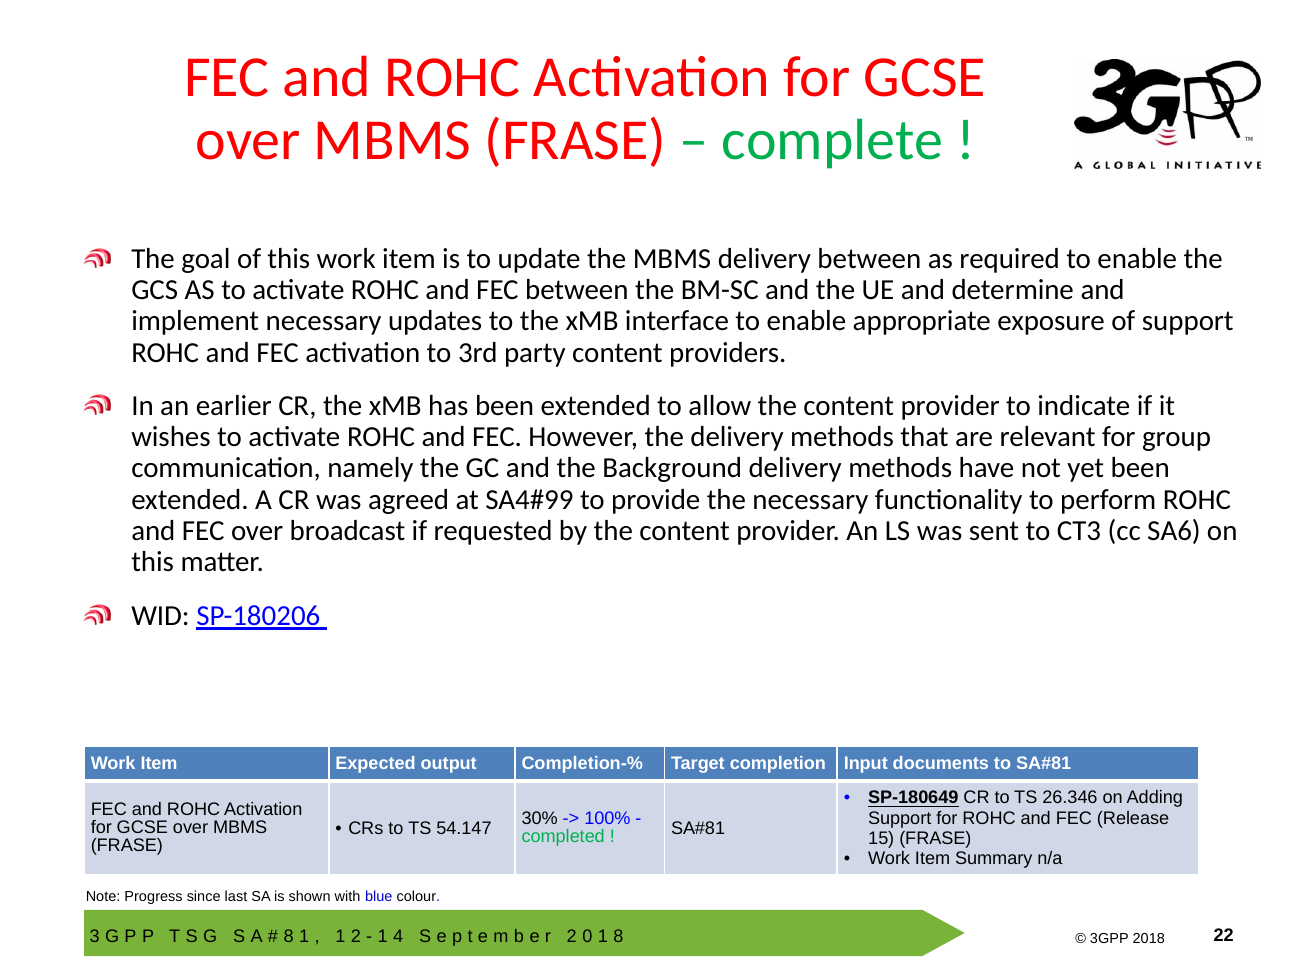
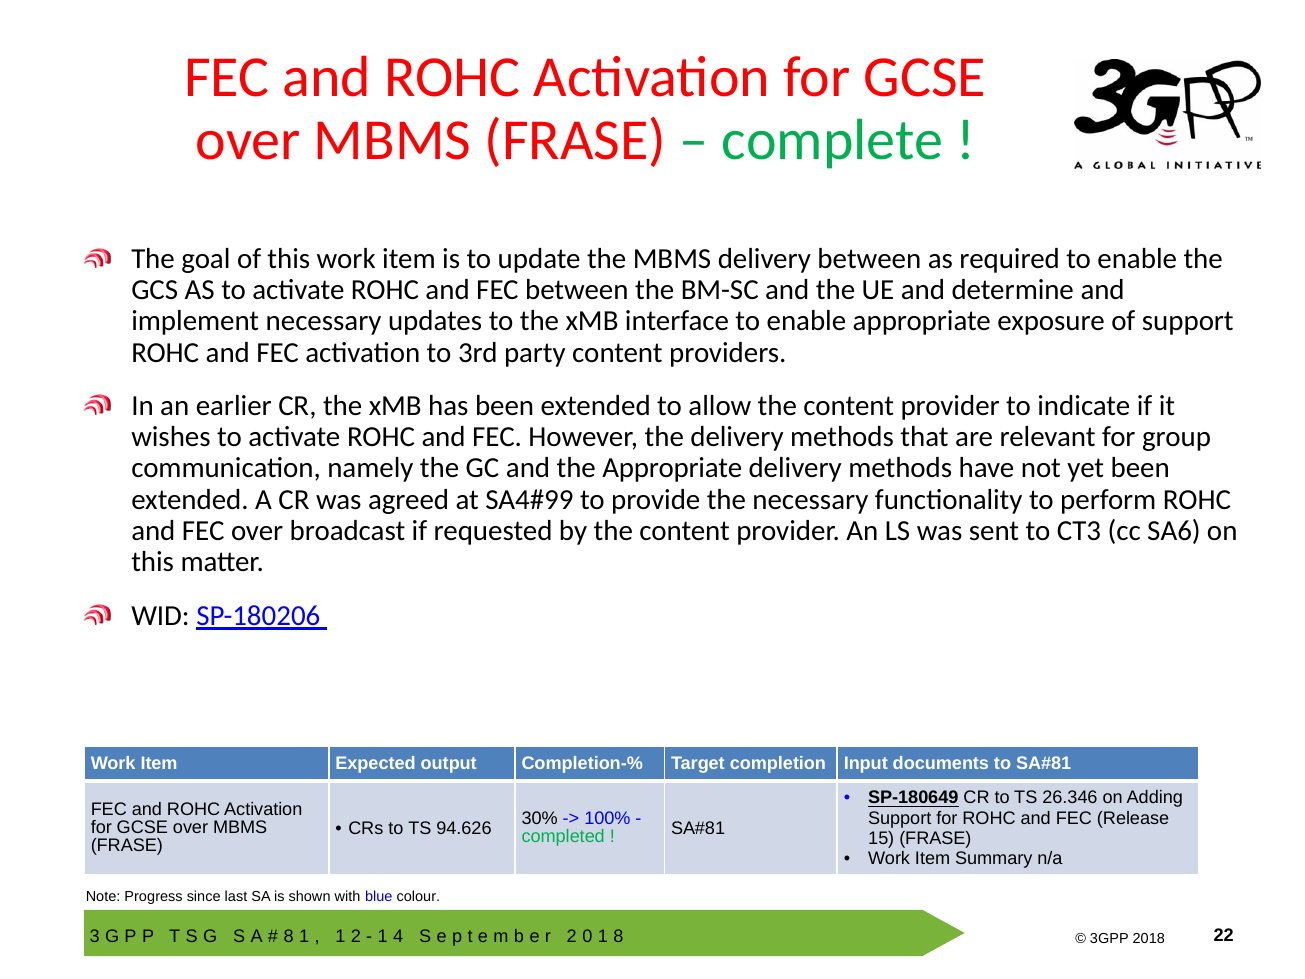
the Background: Background -> Appropriate
54.147: 54.147 -> 94.626
